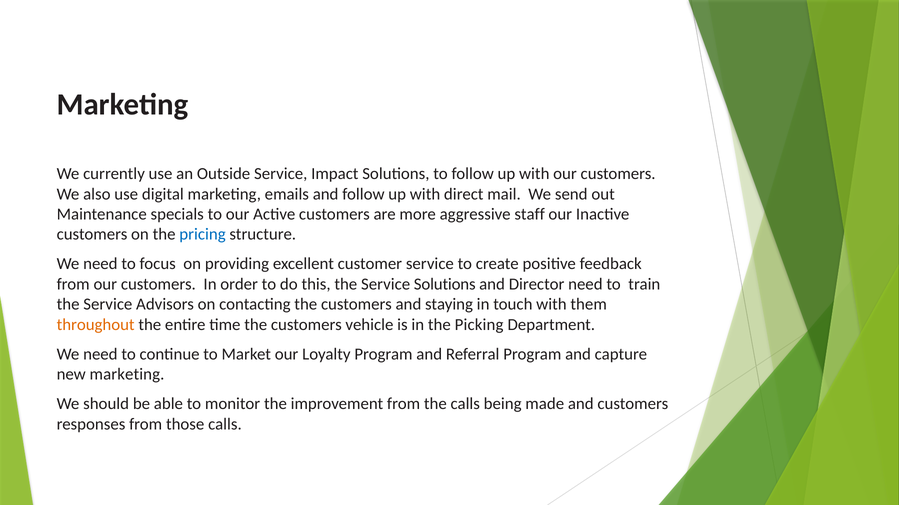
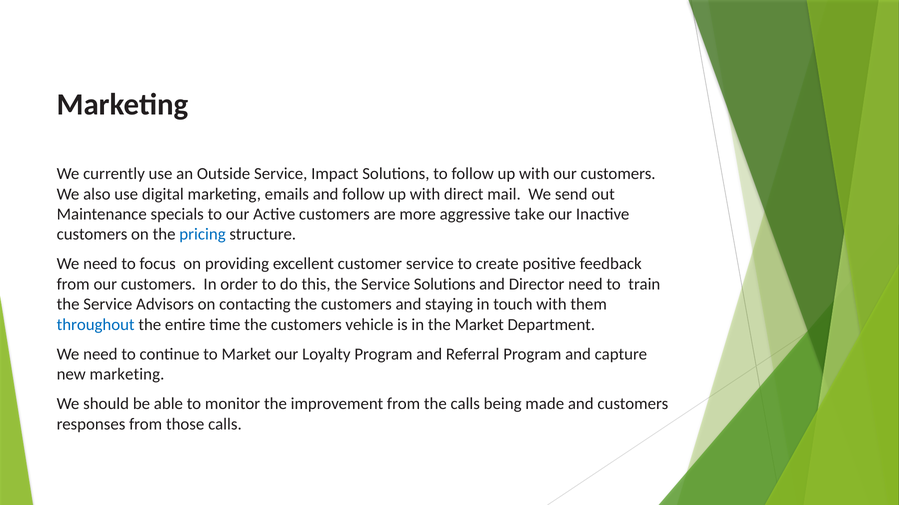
staff: staff -> take
throughout colour: orange -> blue
the Picking: Picking -> Market
